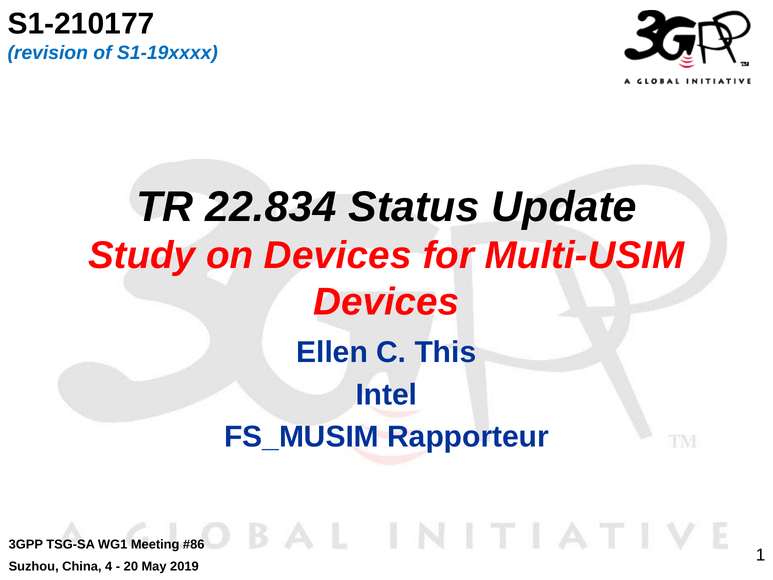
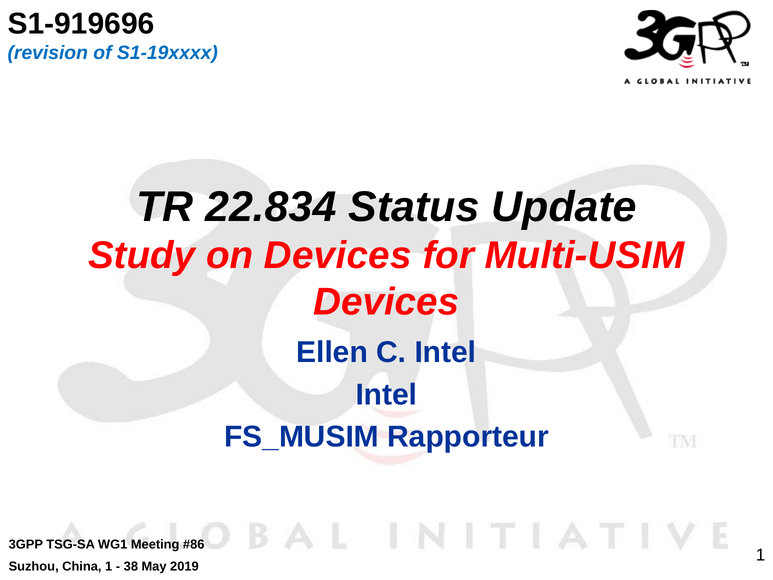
S1-210177: S1-210177 -> S1-919696
C This: This -> Intel
China 4: 4 -> 1
20: 20 -> 38
